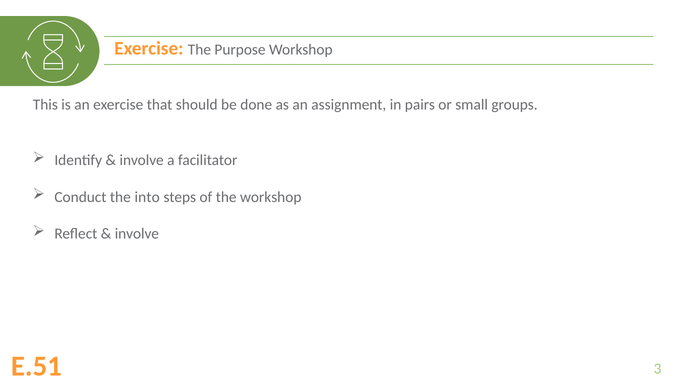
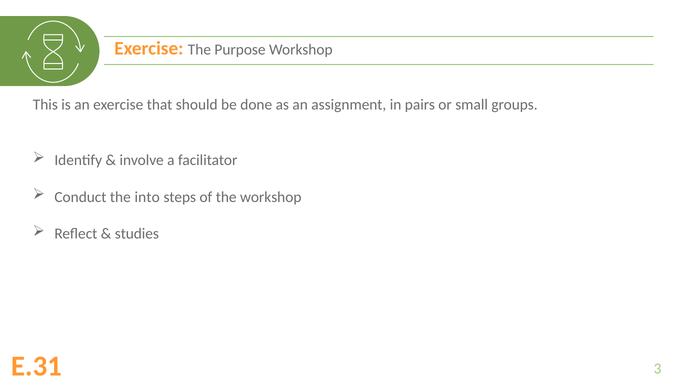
involve at (137, 234): involve -> studies
E.51: E.51 -> E.31
